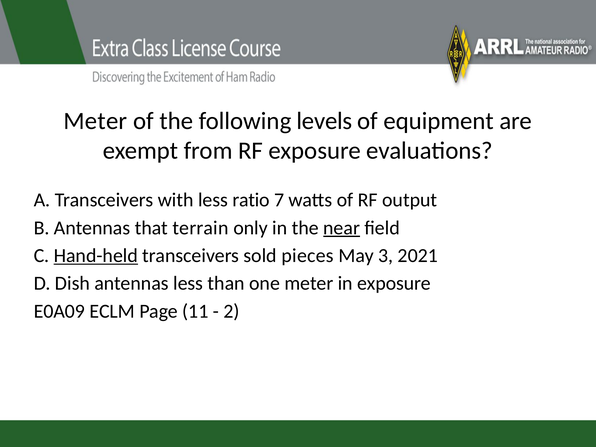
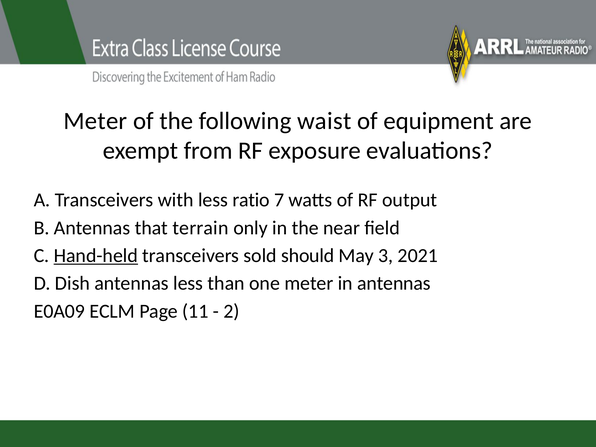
levels: levels -> waist
near underline: present -> none
pieces: pieces -> should
in exposure: exposure -> antennas
